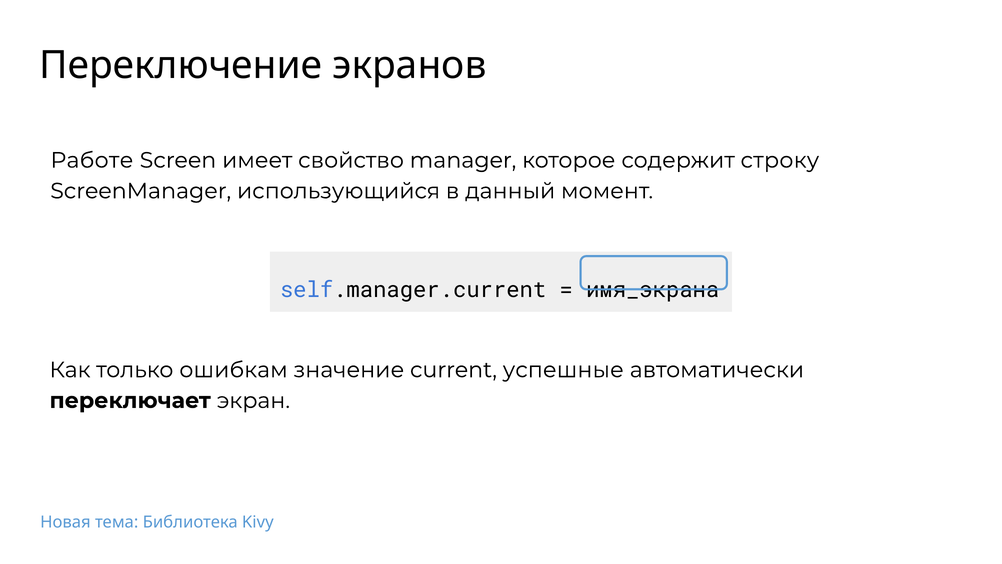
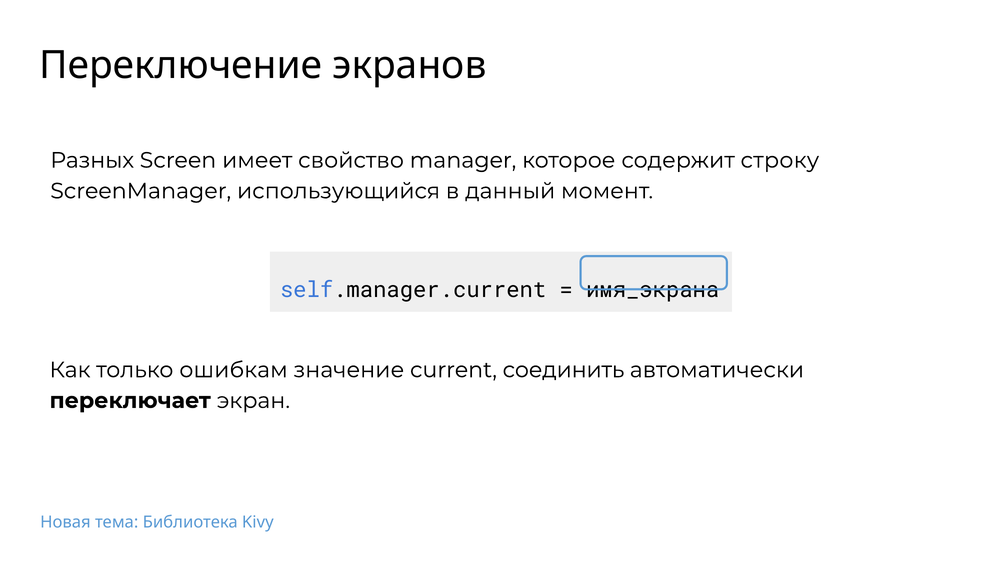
Работе: Работе -> Разных
успешные: успешные -> соединить
